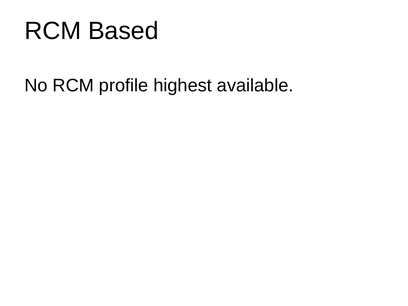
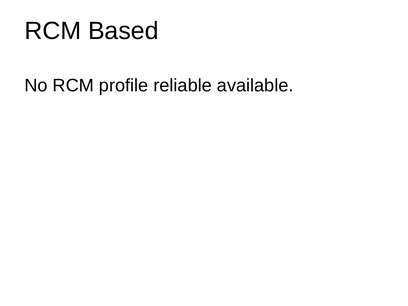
highest: highest -> reliable
